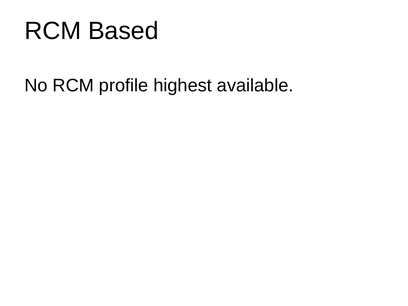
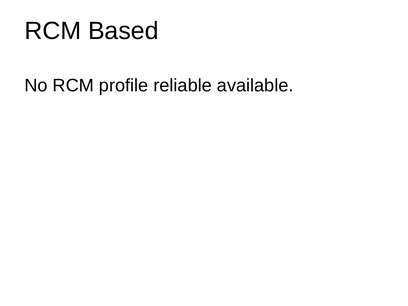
highest: highest -> reliable
